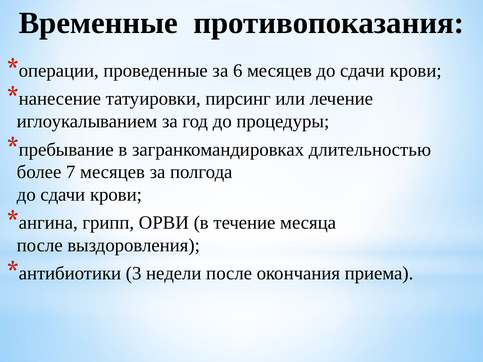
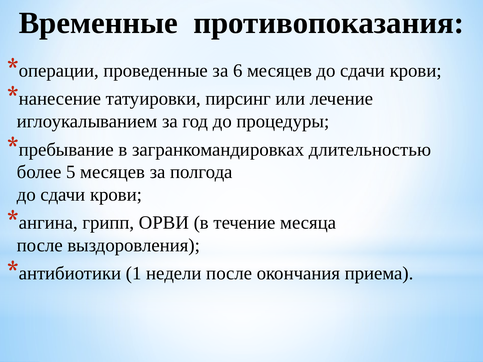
7: 7 -> 5
3: 3 -> 1
